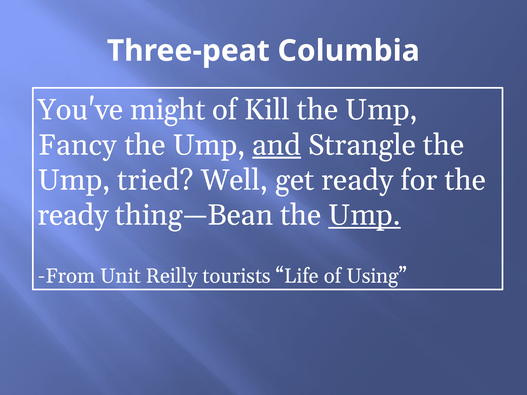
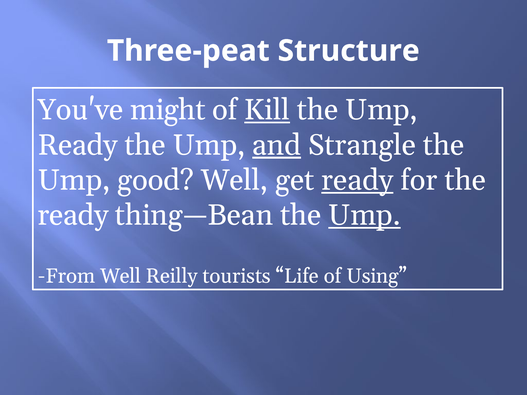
Columbia: Columbia -> Structure
Kill underline: none -> present
Fancy at (78, 145): Fancy -> Ready
tried: tried -> good
ready at (357, 180) underline: none -> present
From Unit: Unit -> Well
